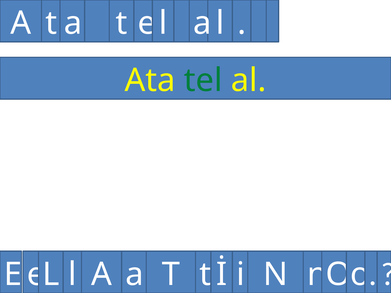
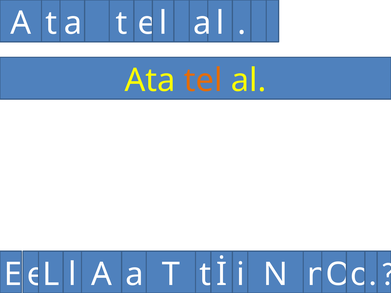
tel colour: green -> orange
